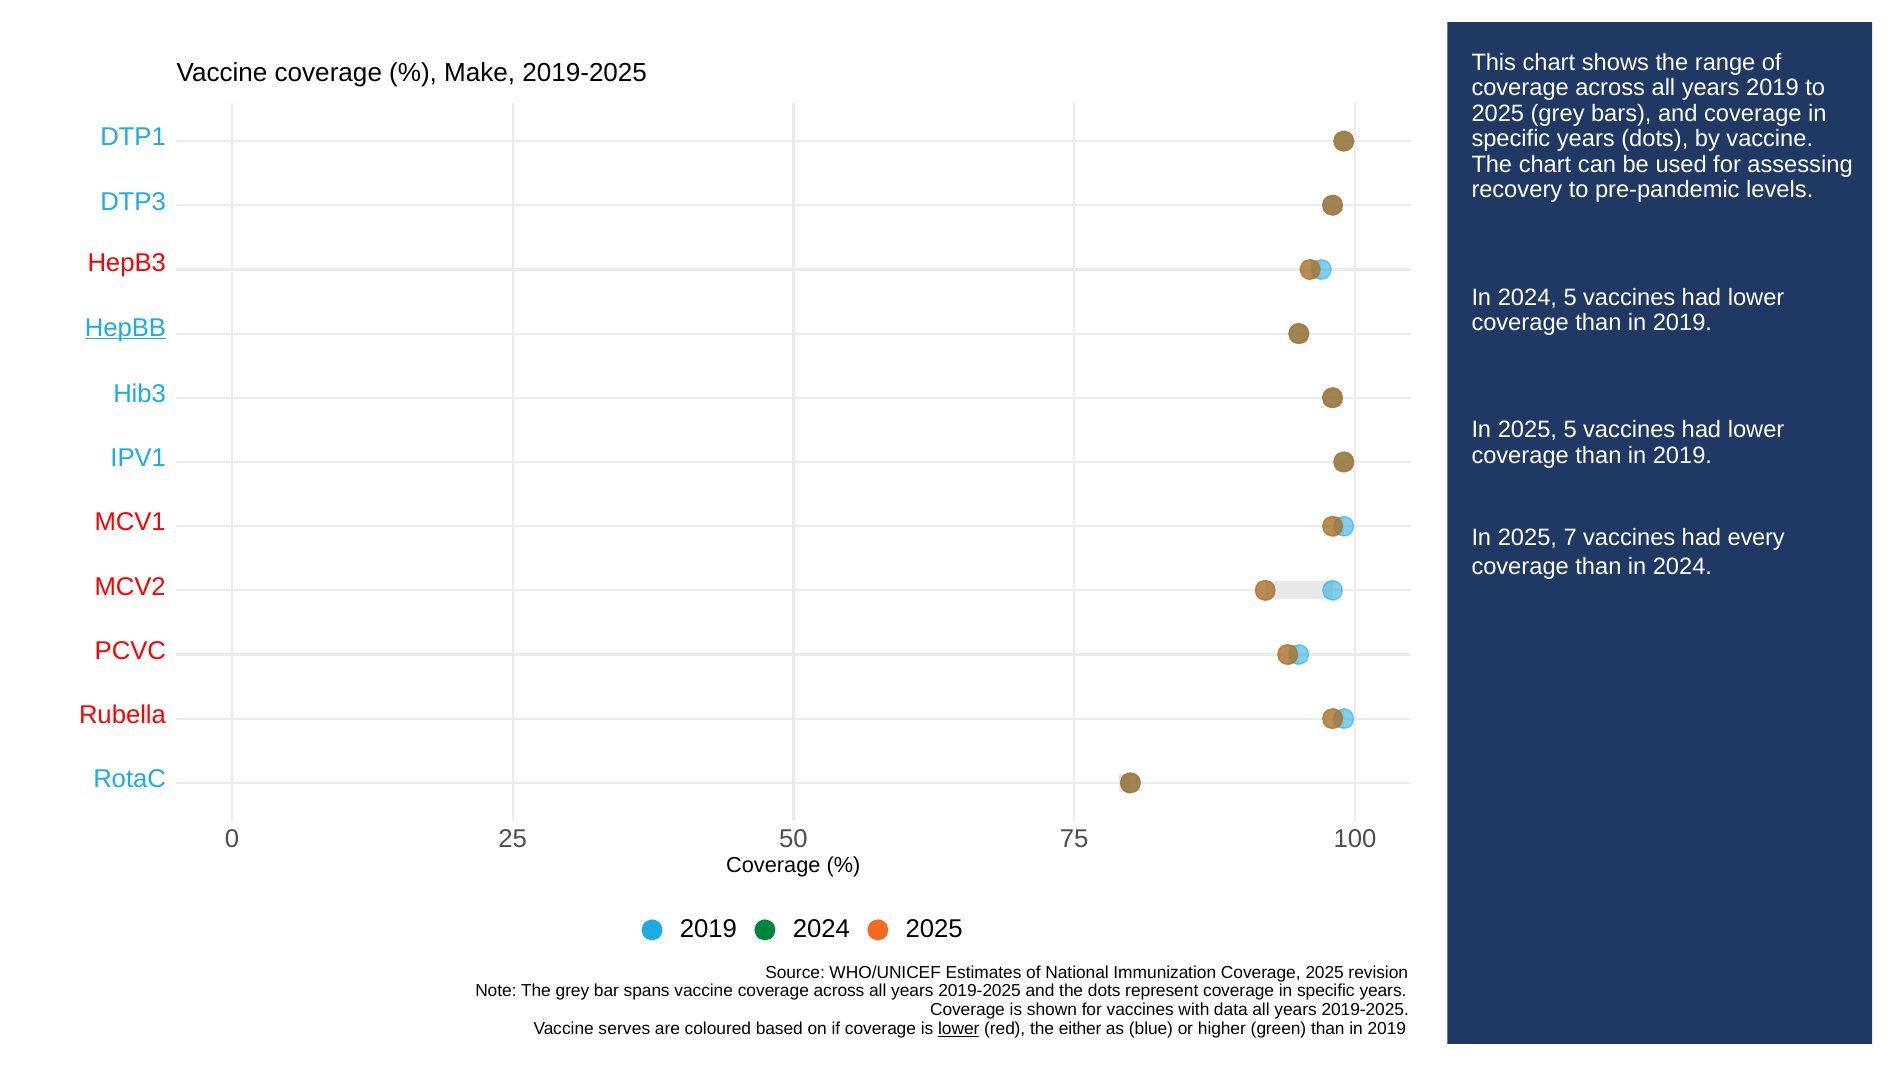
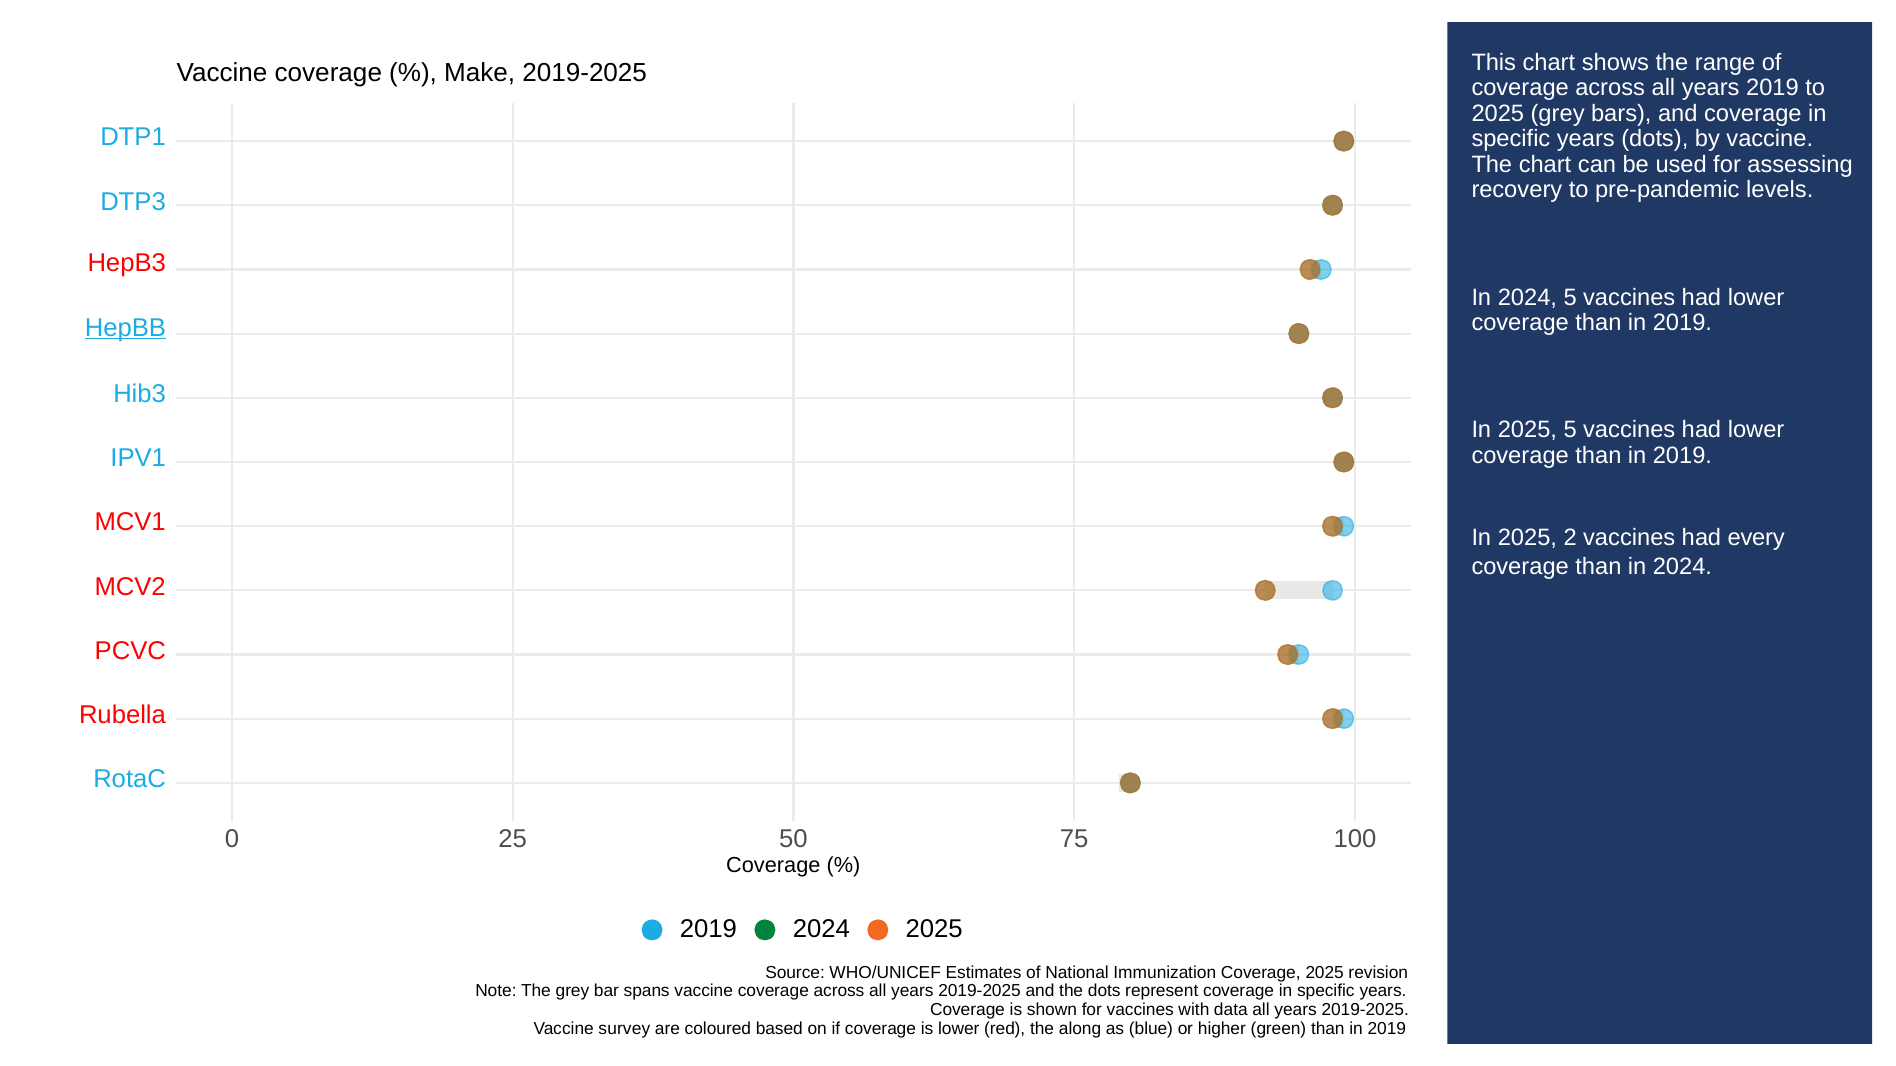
7: 7 -> 2
serves: serves -> survey
lower at (959, 1029) underline: present -> none
either: either -> along
